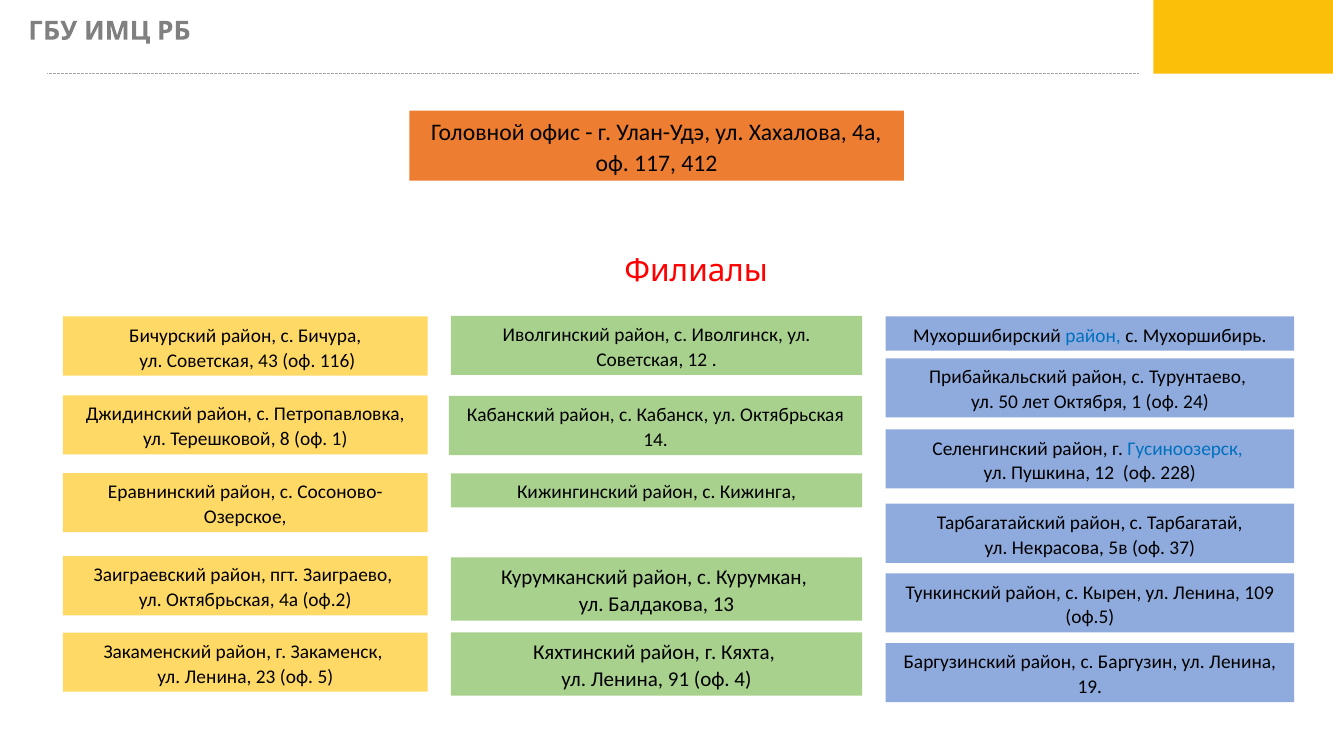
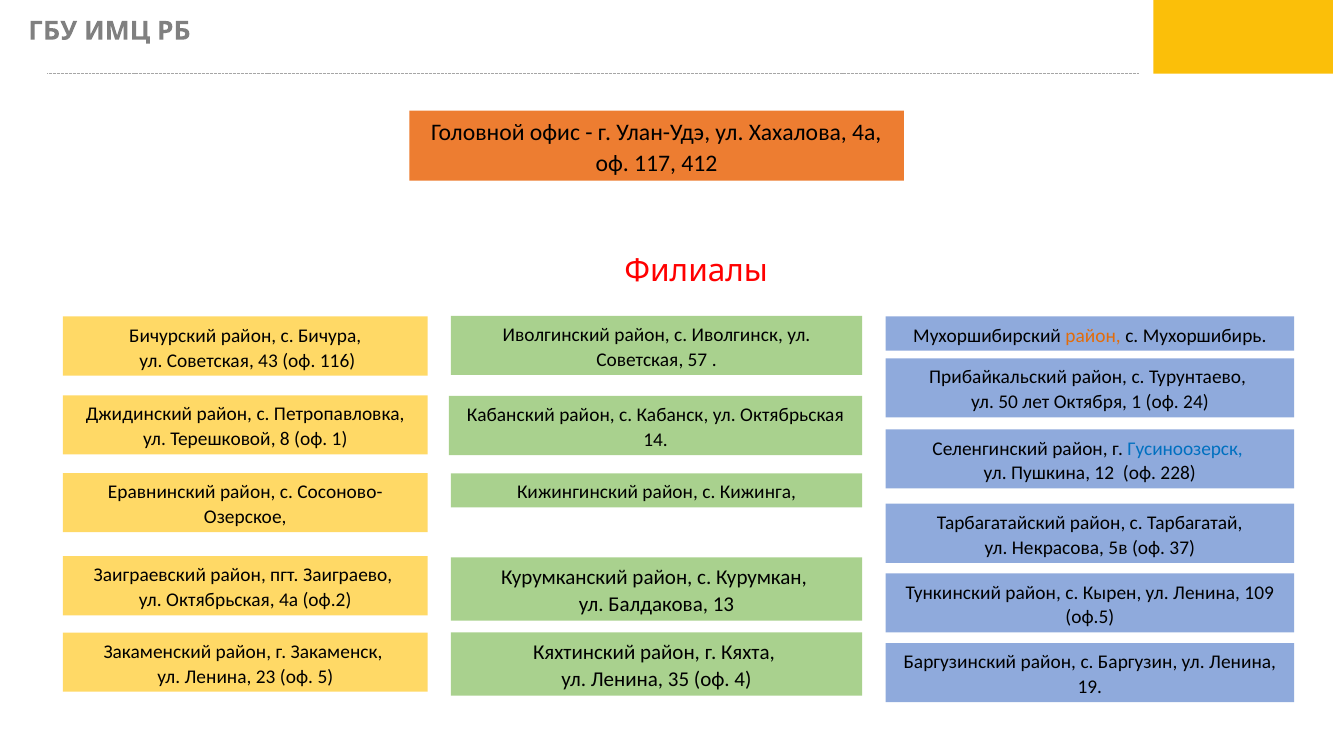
район at (1093, 336) colour: blue -> orange
Советская 12: 12 -> 57
91: 91 -> 35
